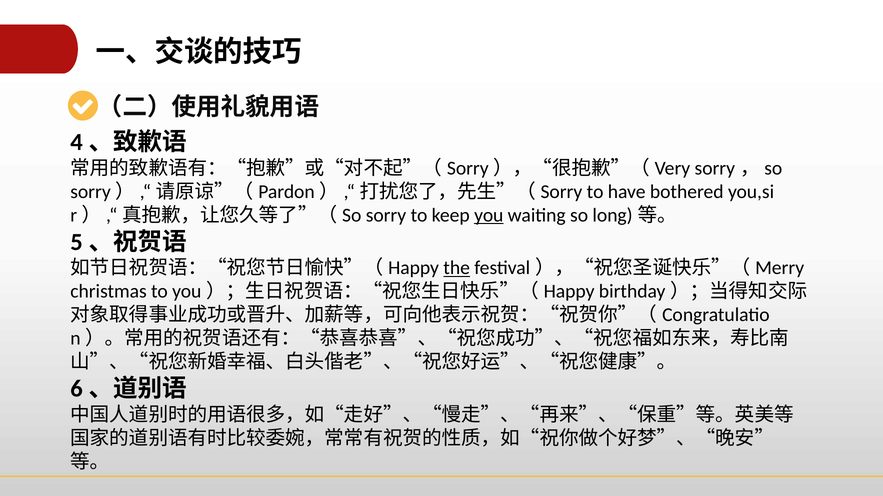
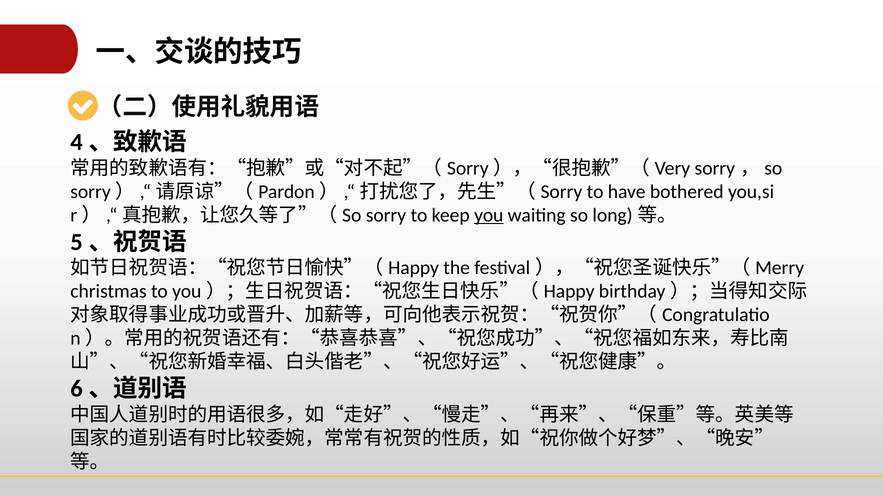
the underline: present -> none
